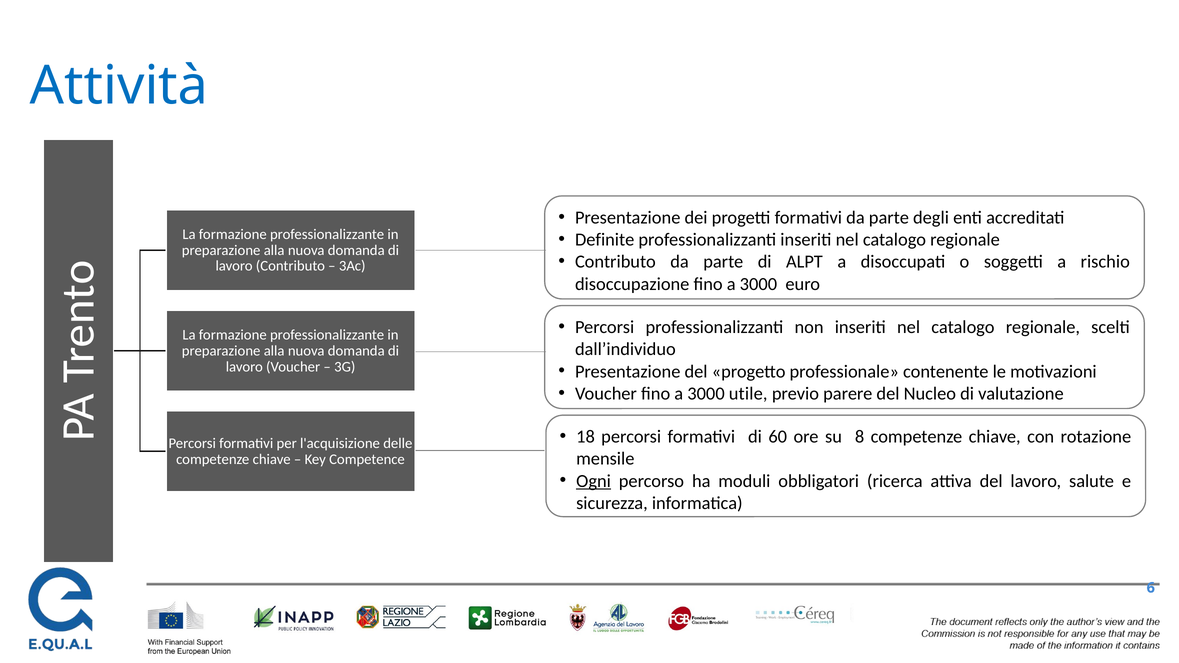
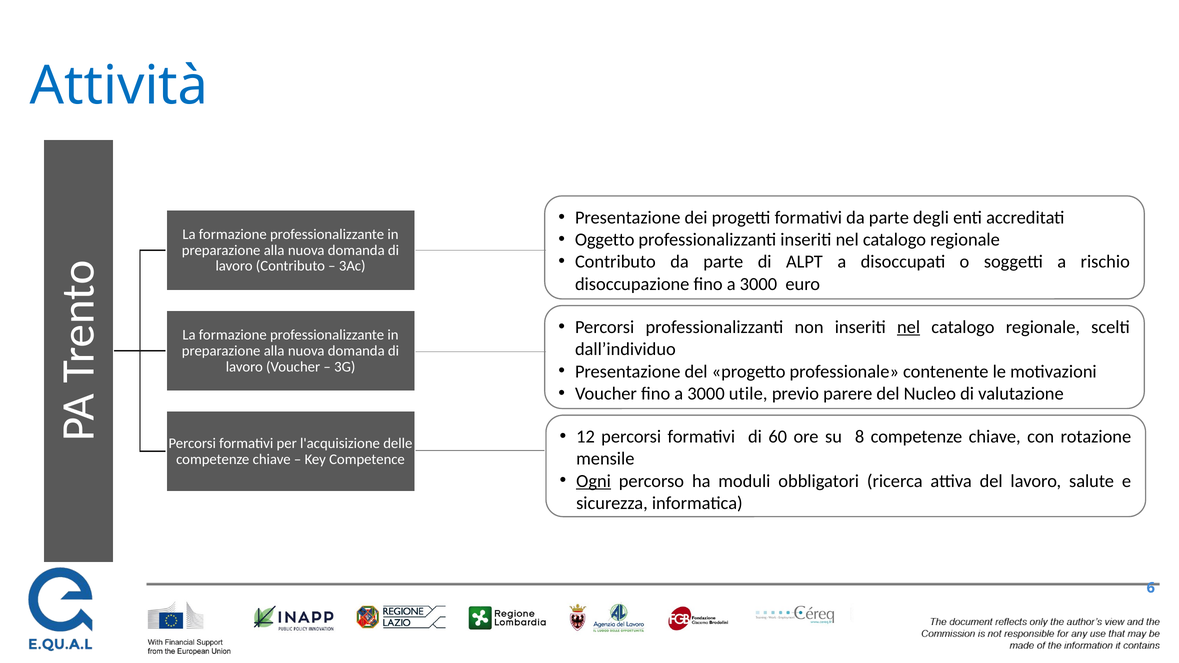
Definite: Definite -> Oggetto
nel at (909, 327) underline: none -> present
18: 18 -> 12
